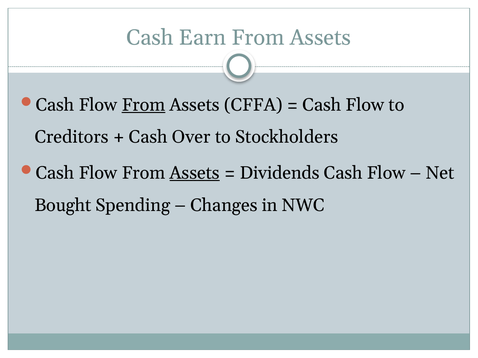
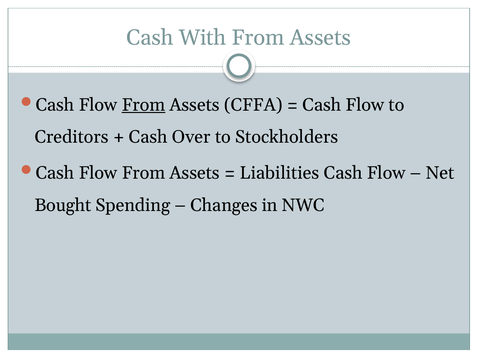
Earn: Earn -> With
Assets at (195, 173) underline: present -> none
Dividends: Dividends -> Liabilities
